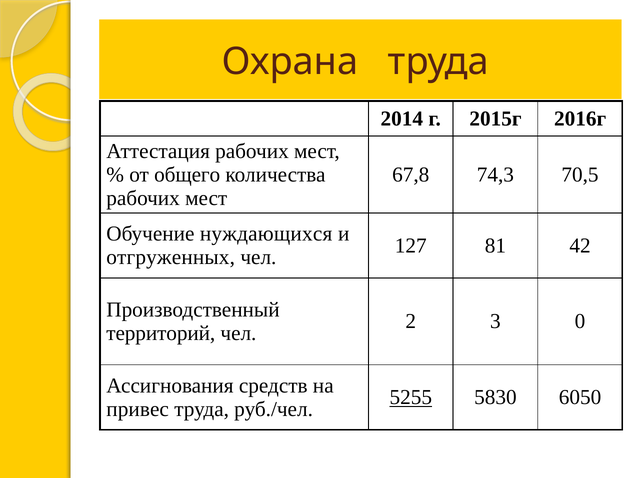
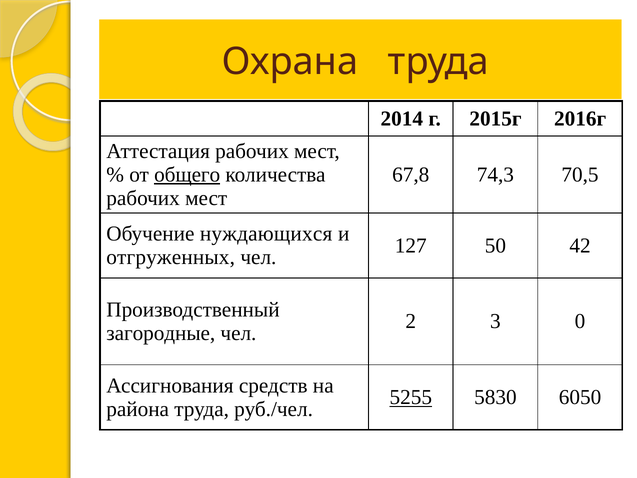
общего underline: none -> present
81: 81 -> 50
территорий: территорий -> загородные
привес: привес -> района
